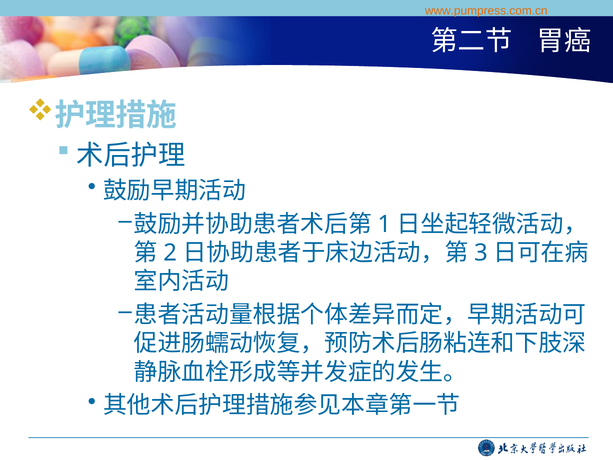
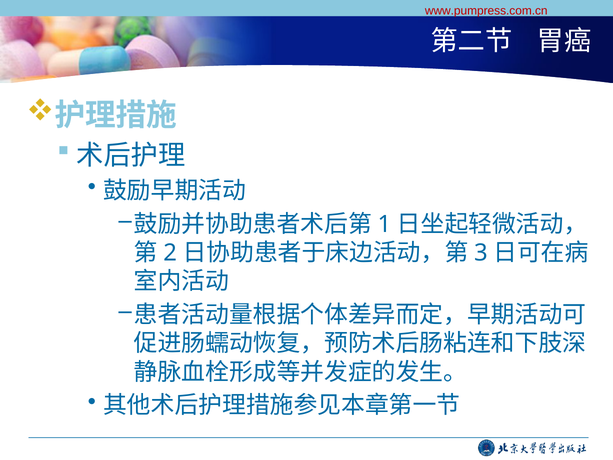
www.pumpress.com.cn colour: orange -> red
